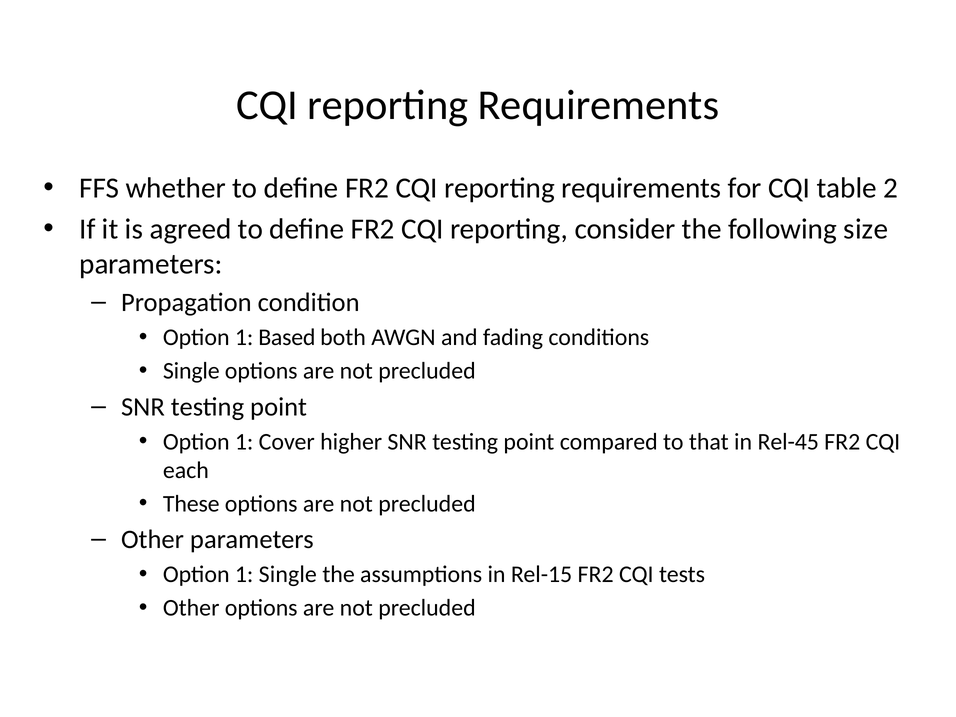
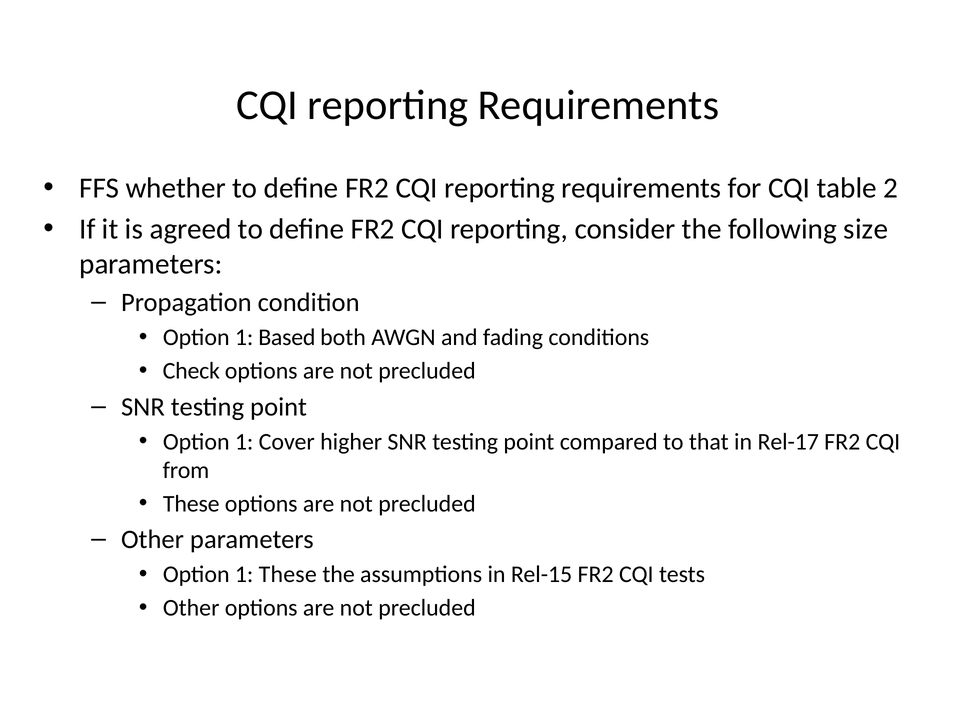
Single at (191, 371): Single -> Check
Rel-45: Rel-45 -> Rel-17
each: each -> from
1 Single: Single -> These
